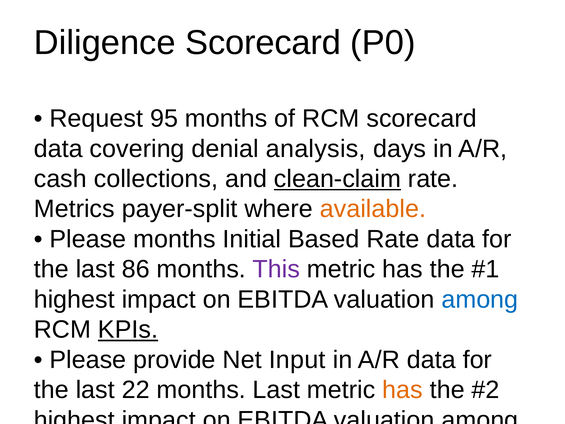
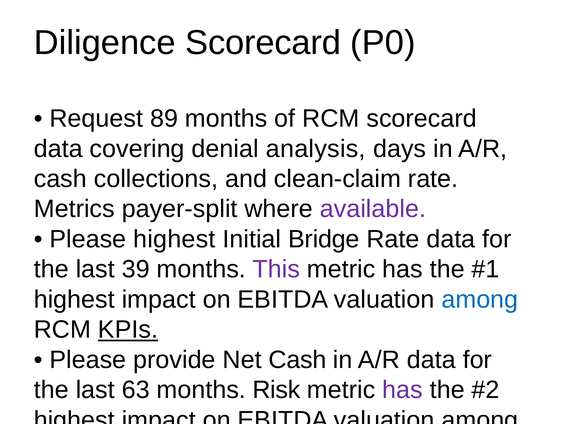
95: 95 -> 89
clean-claim underline: present -> none
available colour: orange -> purple
Please months: months -> highest
Based: Based -> Bridge
86: 86 -> 39
Net Input: Input -> Cash
22: 22 -> 63
months Last: Last -> Risk
has at (402, 390) colour: orange -> purple
